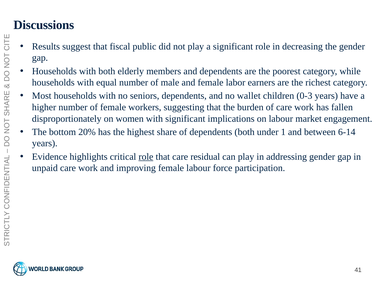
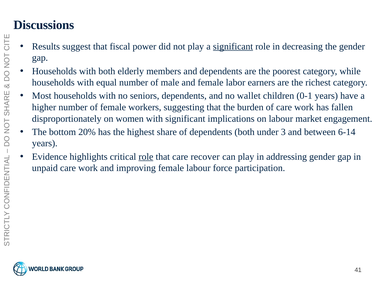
public: public -> power
significant at (233, 46) underline: none -> present
0-3: 0-3 -> 0-1
1: 1 -> 3
residual: residual -> recover
